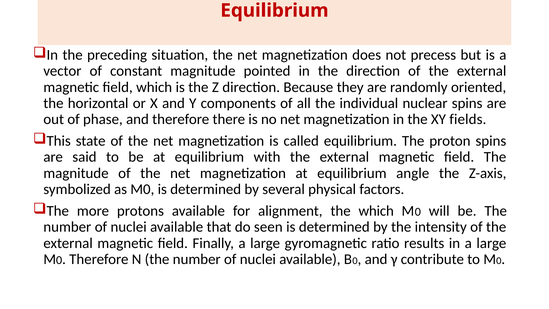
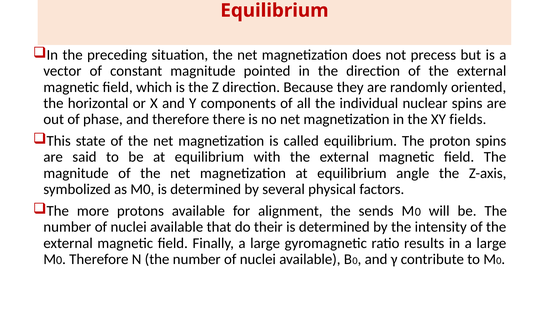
the which: which -> sends
seen: seen -> their
